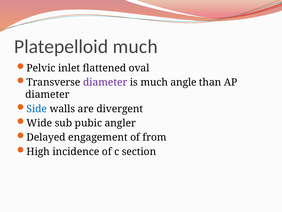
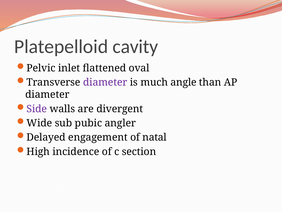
Platepelloid much: much -> cavity
Side colour: blue -> purple
from: from -> natal
